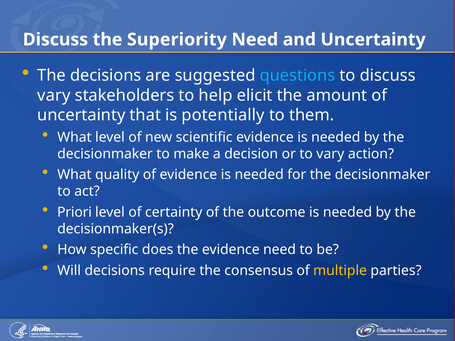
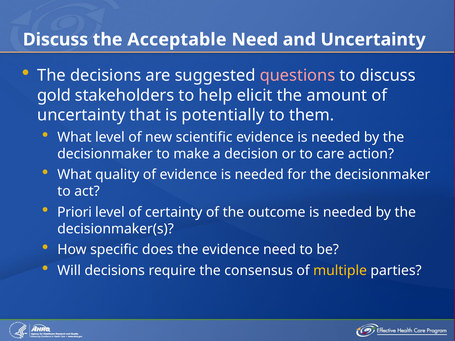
Superiority: Superiority -> Acceptable
questions colour: light blue -> pink
vary at (54, 95): vary -> gold
to vary: vary -> care
